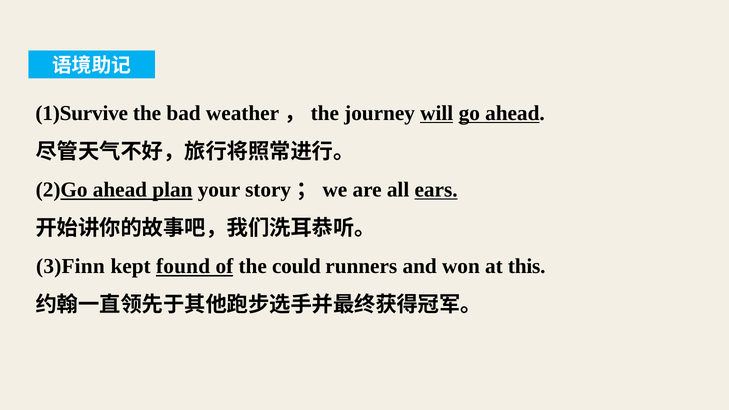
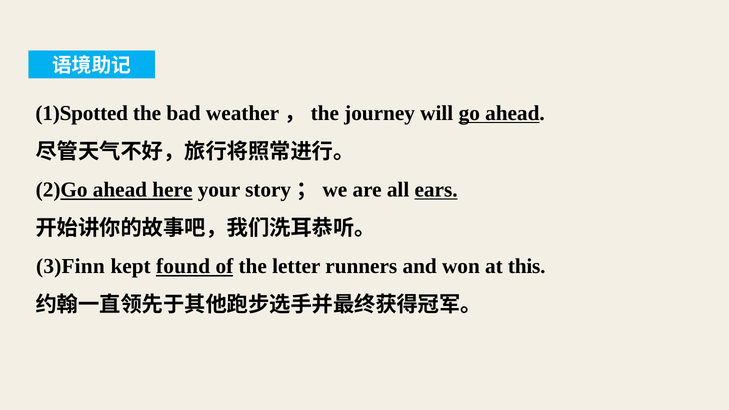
1)Survive: 1)Survive -> 1)Spotted
will underline: present -> none
plan: plan -> here
could: could -> letter
